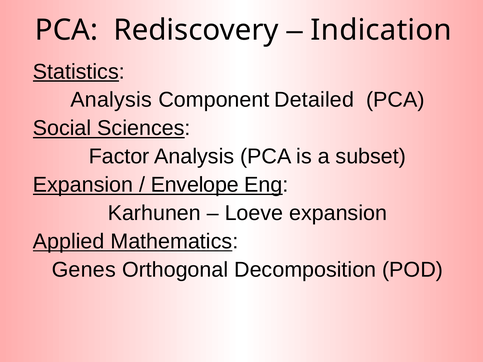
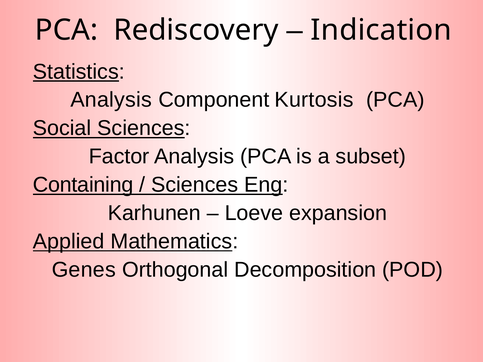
Detailed: Detailed -> Kurtosis
Expansion at (83, 185): Expansion -> Containing
Envelope at (195, 185): Envelope -> Sciences
